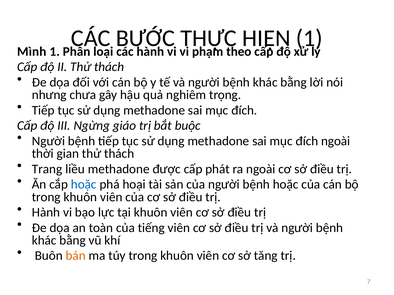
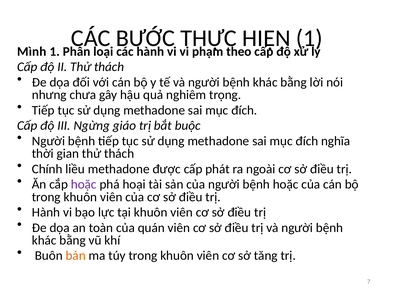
đích ngoài: ngoài -> nghĩa
Trang: Trang -> Chính
hoặc at (84, 185) colour: blue -> purple
tiếng: tiếng -> quán
